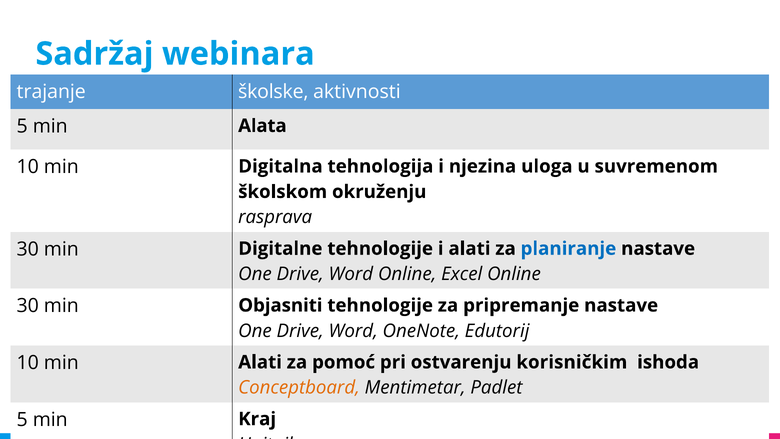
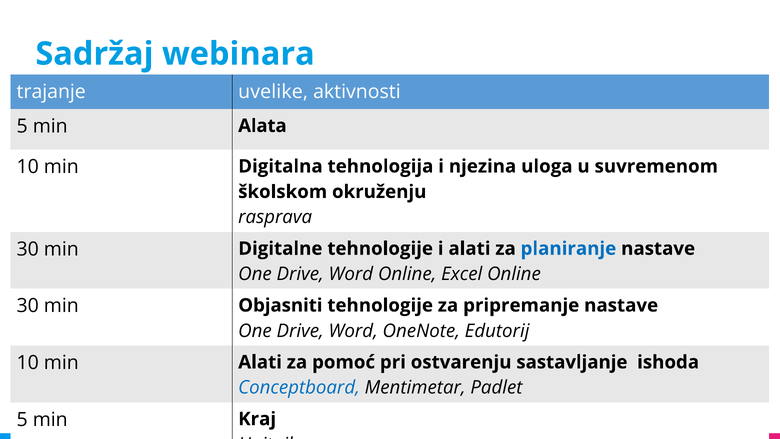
školske: školske -> uvelike
korisničkim: korisničkim -> sastavljanje
Conceptboard colour: orange -> blue
